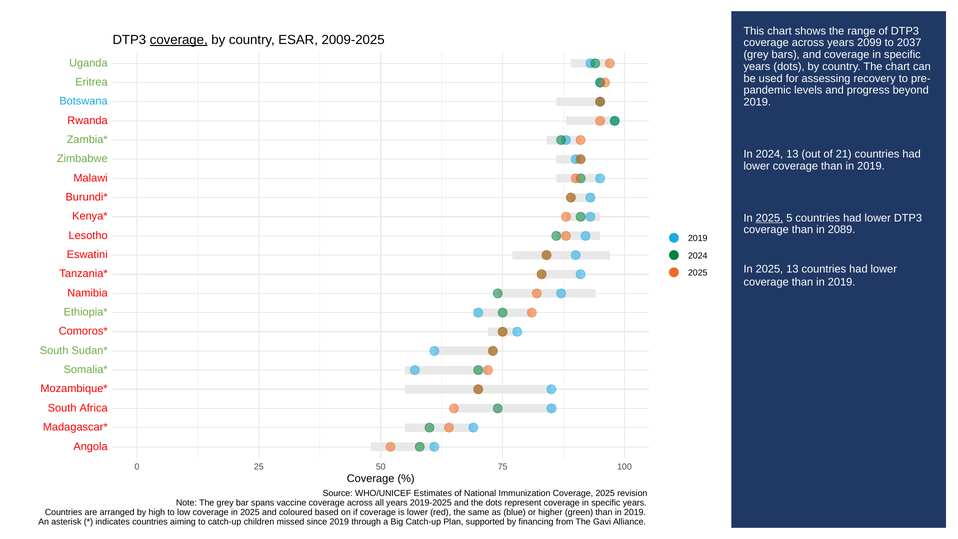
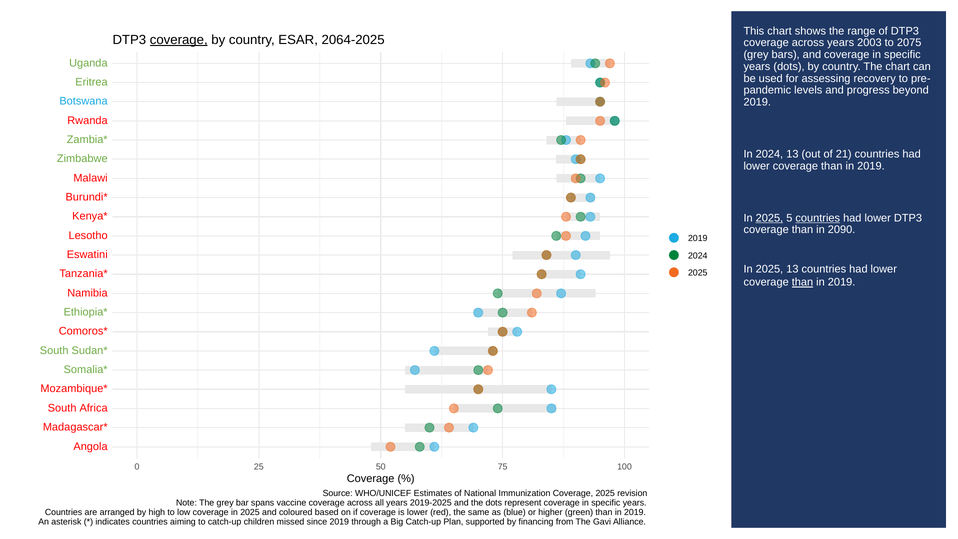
2009-2025: 2009-2025 -> 2064-2025
2099: 2099 -> 2003
2037: 2037 -> 2075
countries at (818, 218) underline: none -> present
2089: 2089 -> 2090
than at (802, 282) underline: none -> present
